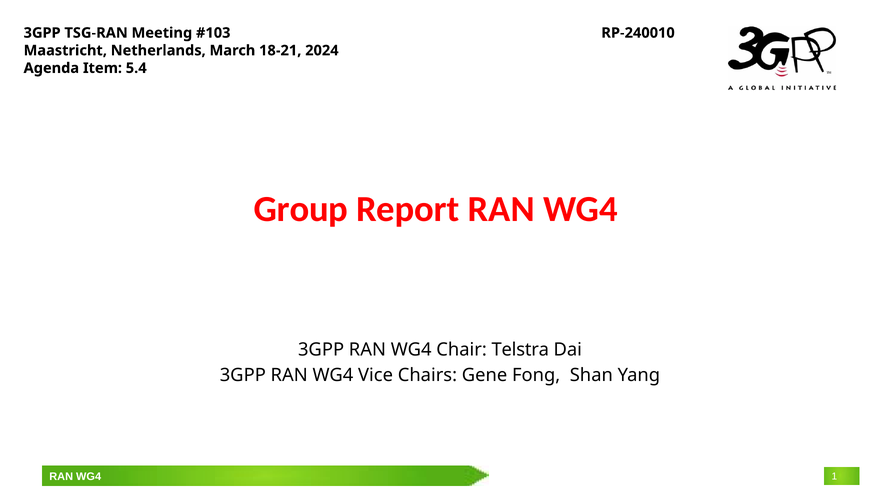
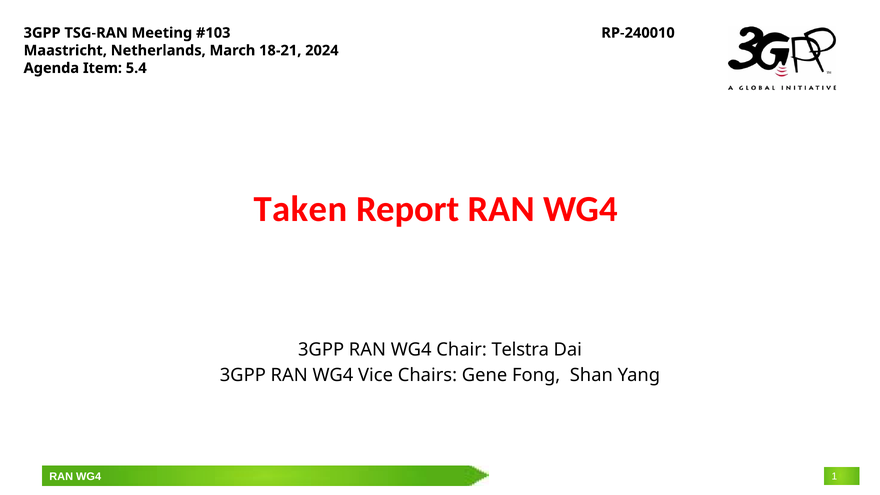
Group: Group -> Taken
